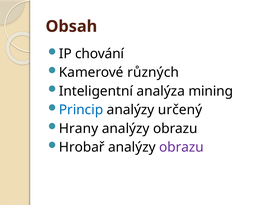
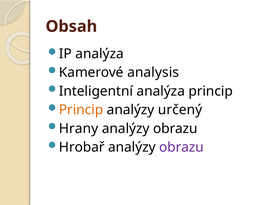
IP chování: chování -> analýza
různých: různých -> analysis
analýza mining: mining -> princip
Princip at (81, 110) colour: blue -> orange
